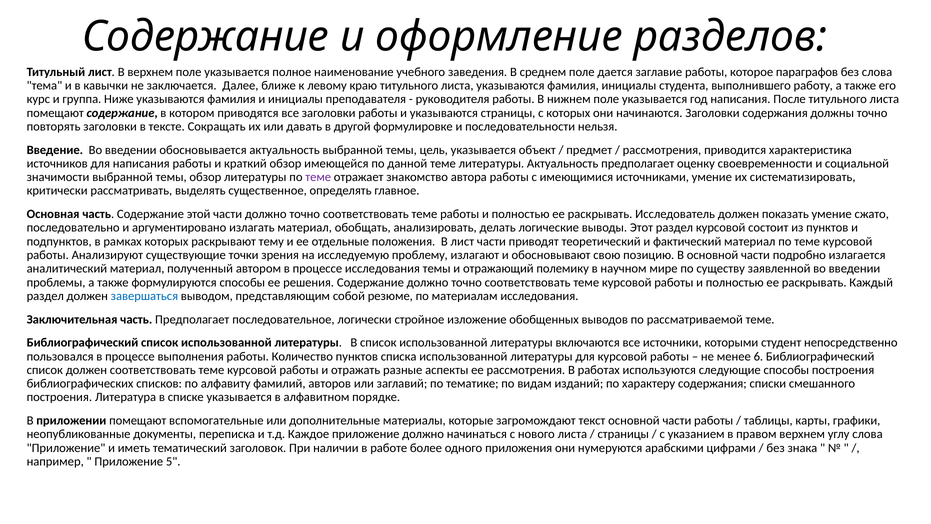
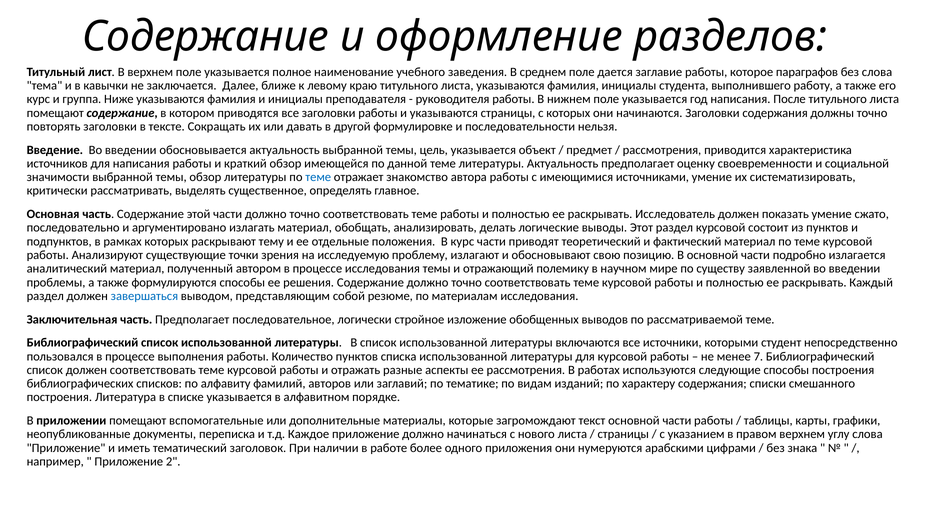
теме at (318, 177) colour: purple -> blue
В лист: лист -> курс
6: 6 -> 7
5: 5 -> 2
